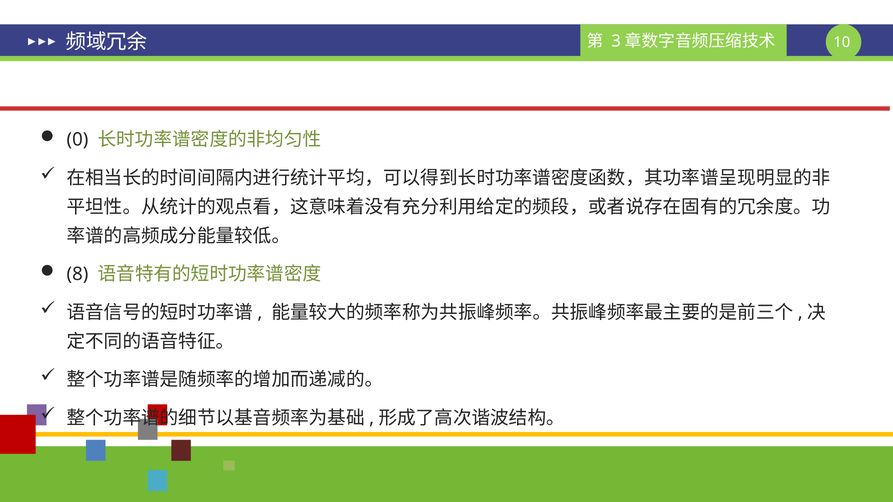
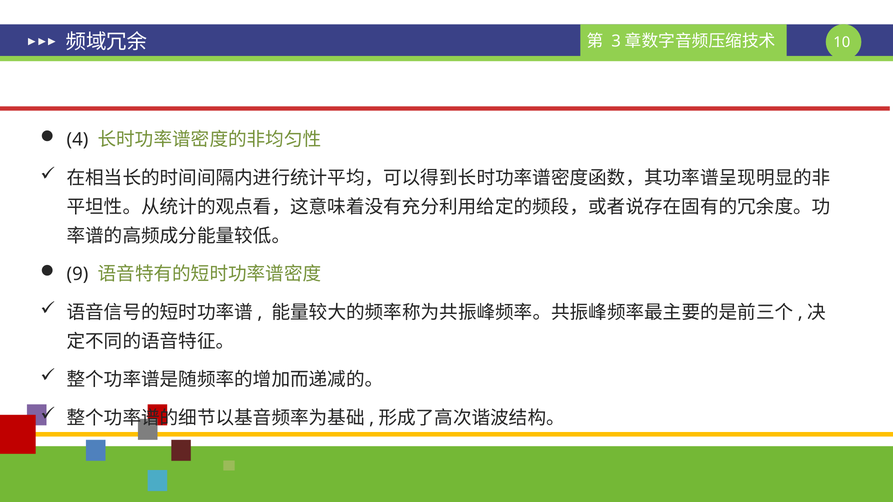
0: 0 -> 4
8: 8 -> 9
